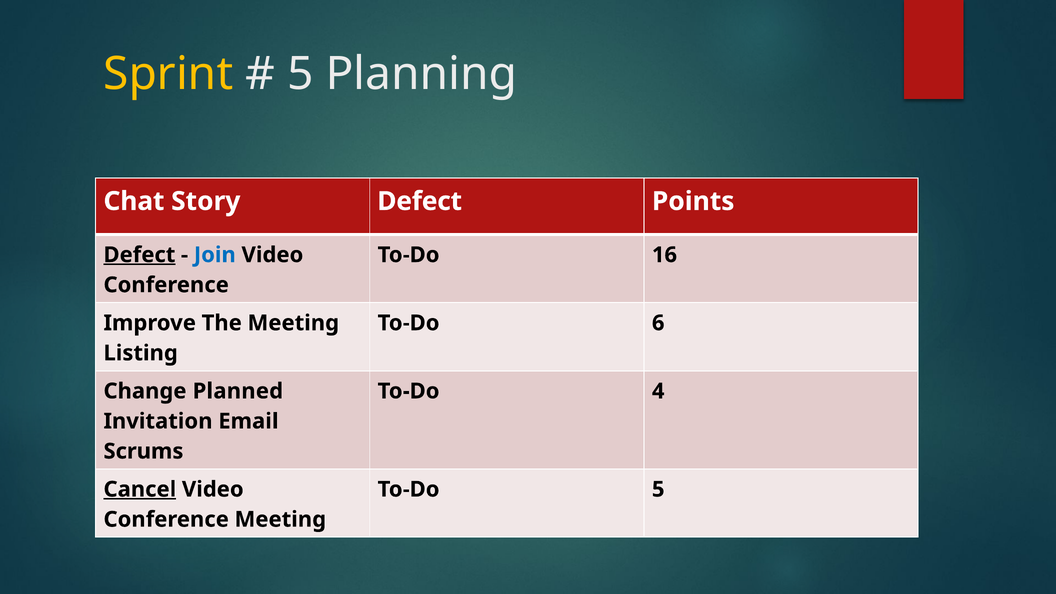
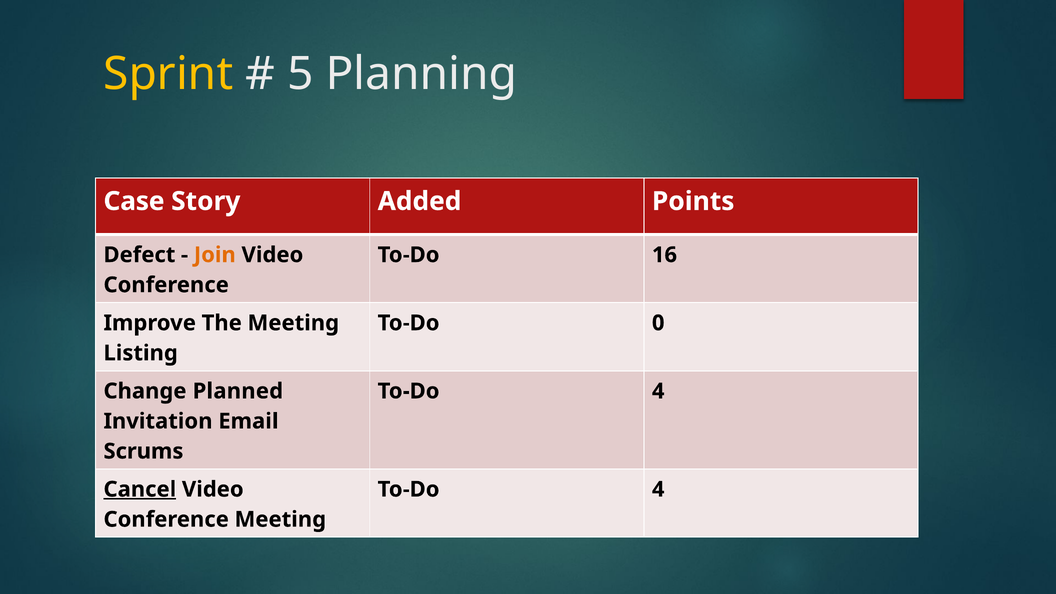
Chat: Chat -> Case
Story Defect: Defect -> Added
Defect at (139, 255) underline: present -> none
Join colour: blue -> orange
6: 6 -> 0
5 at (658, 489): 5 -> 4
